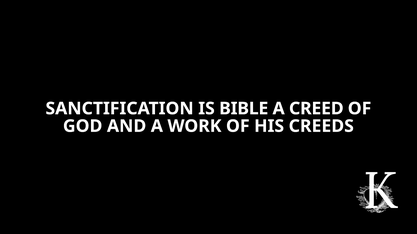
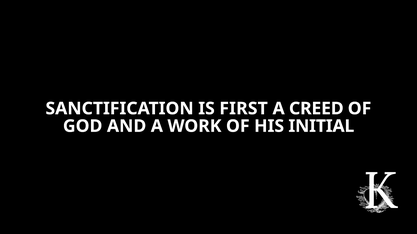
BIBLE: BIBLE -> FIRST
CREEDS: CREEDS -> INITIAL
